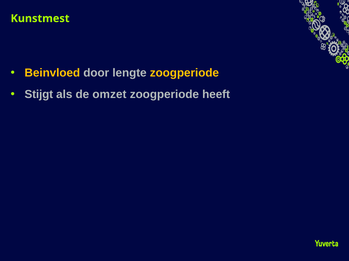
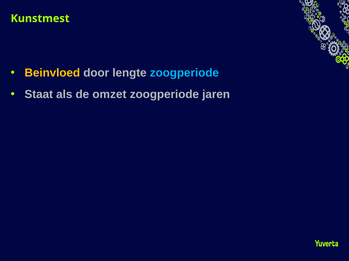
zoogperiode at (184, 73) colour: yellow -> light blue
Stijgt: Stijgt -> Staat
heeft: heeft -> jaren
